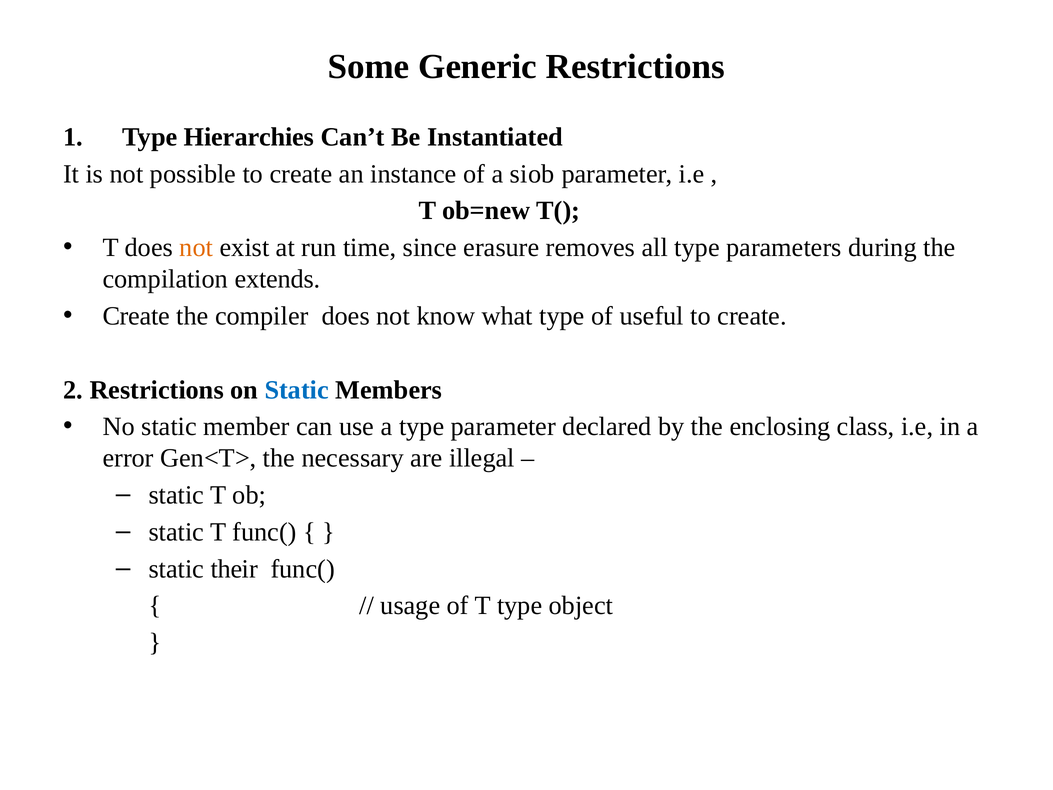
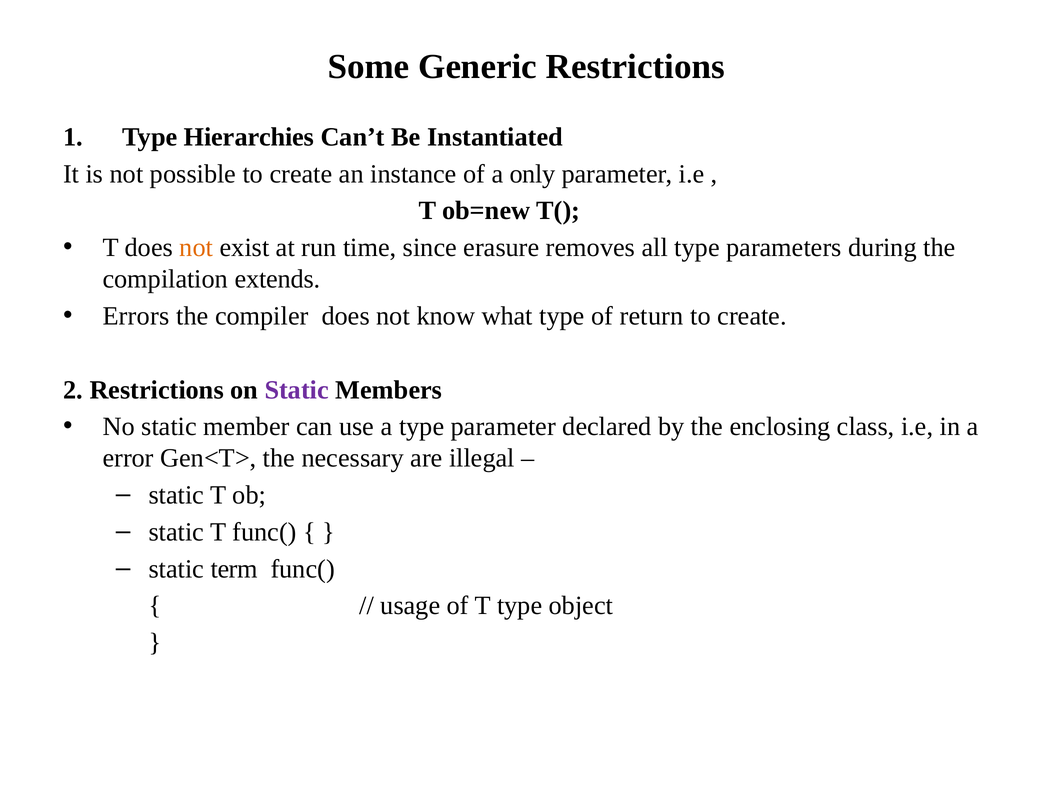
siob: siob -> only
Create at (136, 316): Create -> Errors
useful: useful -> return
Static at (297, 390) colour: blue -> purple
their: their -> term
